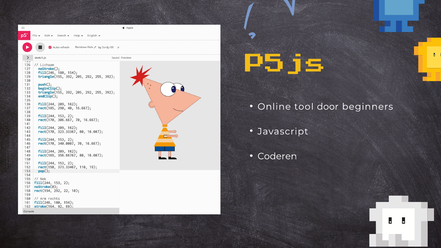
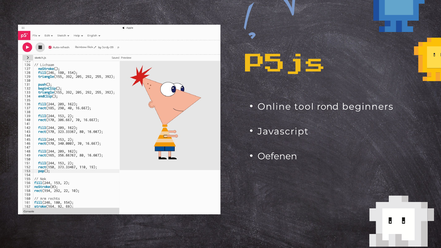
door: door -> rond
Coderen: Coderen -> Oefenen
